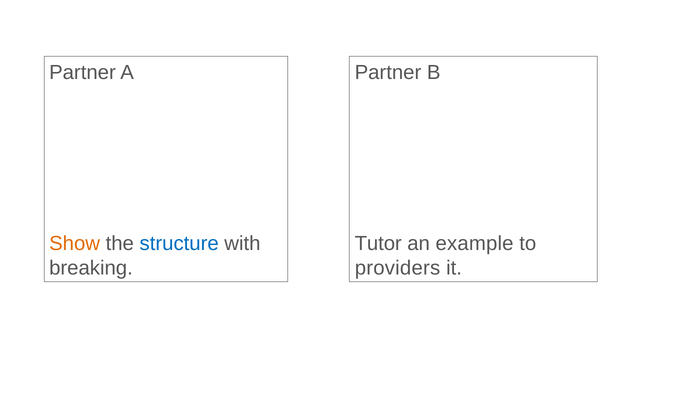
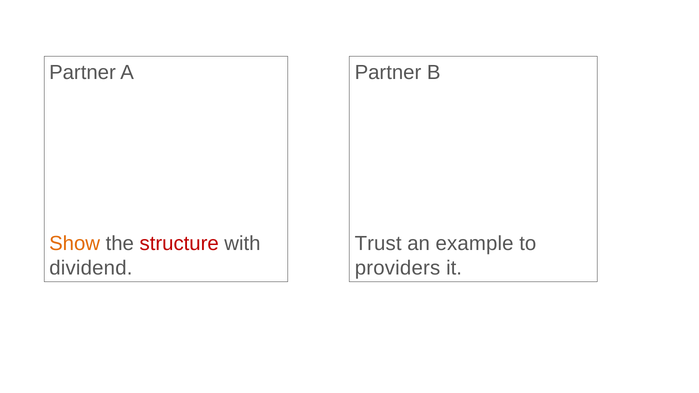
structure colour: blue -> red
Tutor: Tutor -> Trust
breaking: breaking -> dividend
